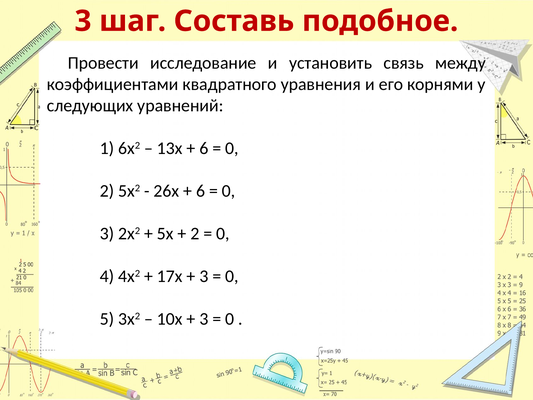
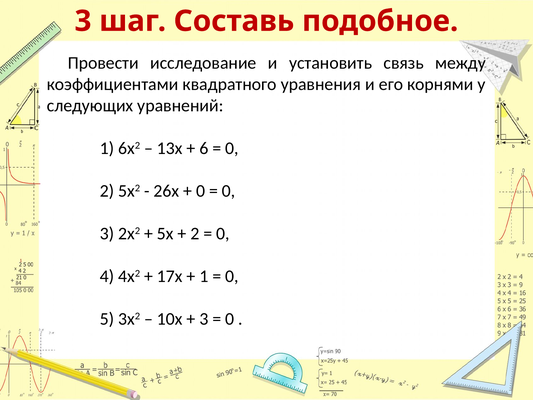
6 at (201, 191): 6 -> 0
3 at (204, 276): 3 -> 1
